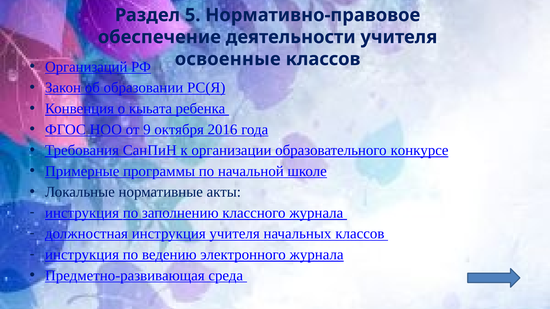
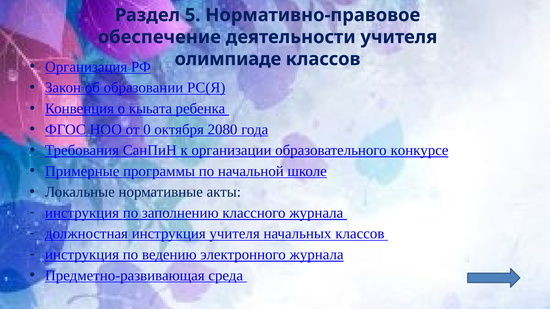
освоенные: освоенные -> олимпиаде
Организаций: Организаций -> Организация
9: 9 -> 0
2016: 2016 -> 2080
